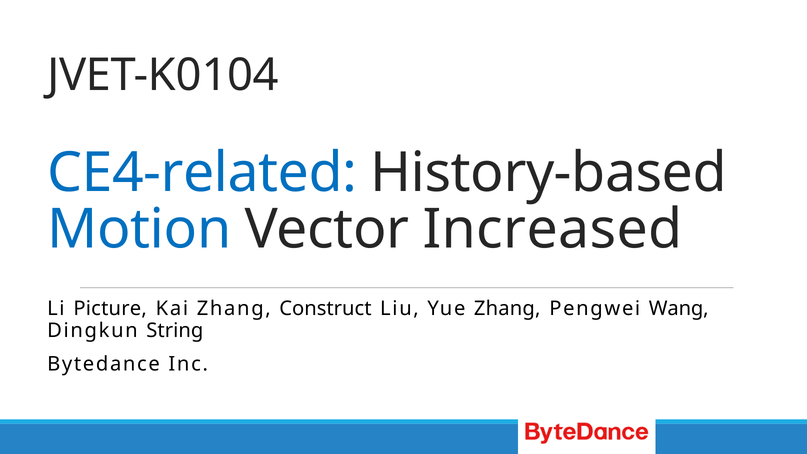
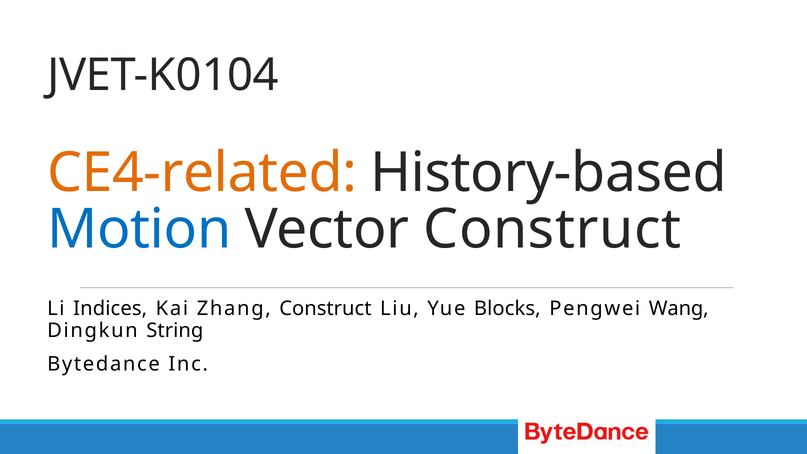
CE4-related colour: blue -> orange
Vector Increased: Increased -> Construct
Picture: Picture -> Indices
Yue Zhang: Zhang -> Blocks
